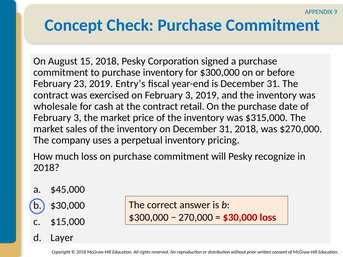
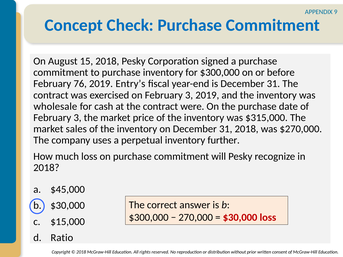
23: 23 -> 76
retail: retail -> were
pricing: pricing -> further
Layer: Layer -> Ratio
